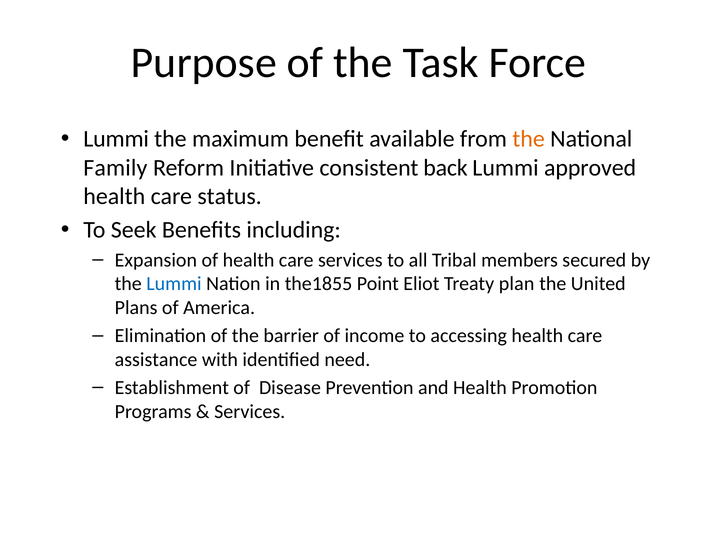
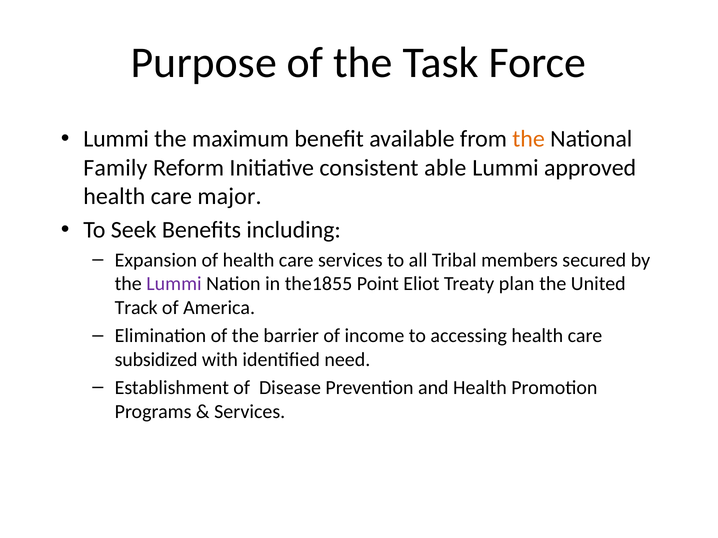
back: back -> able
status: status -> major
Lummi at (174, 284) colour: blue -> purple
Plans: Plans -> Track
assistance: assistance -> subsidized
